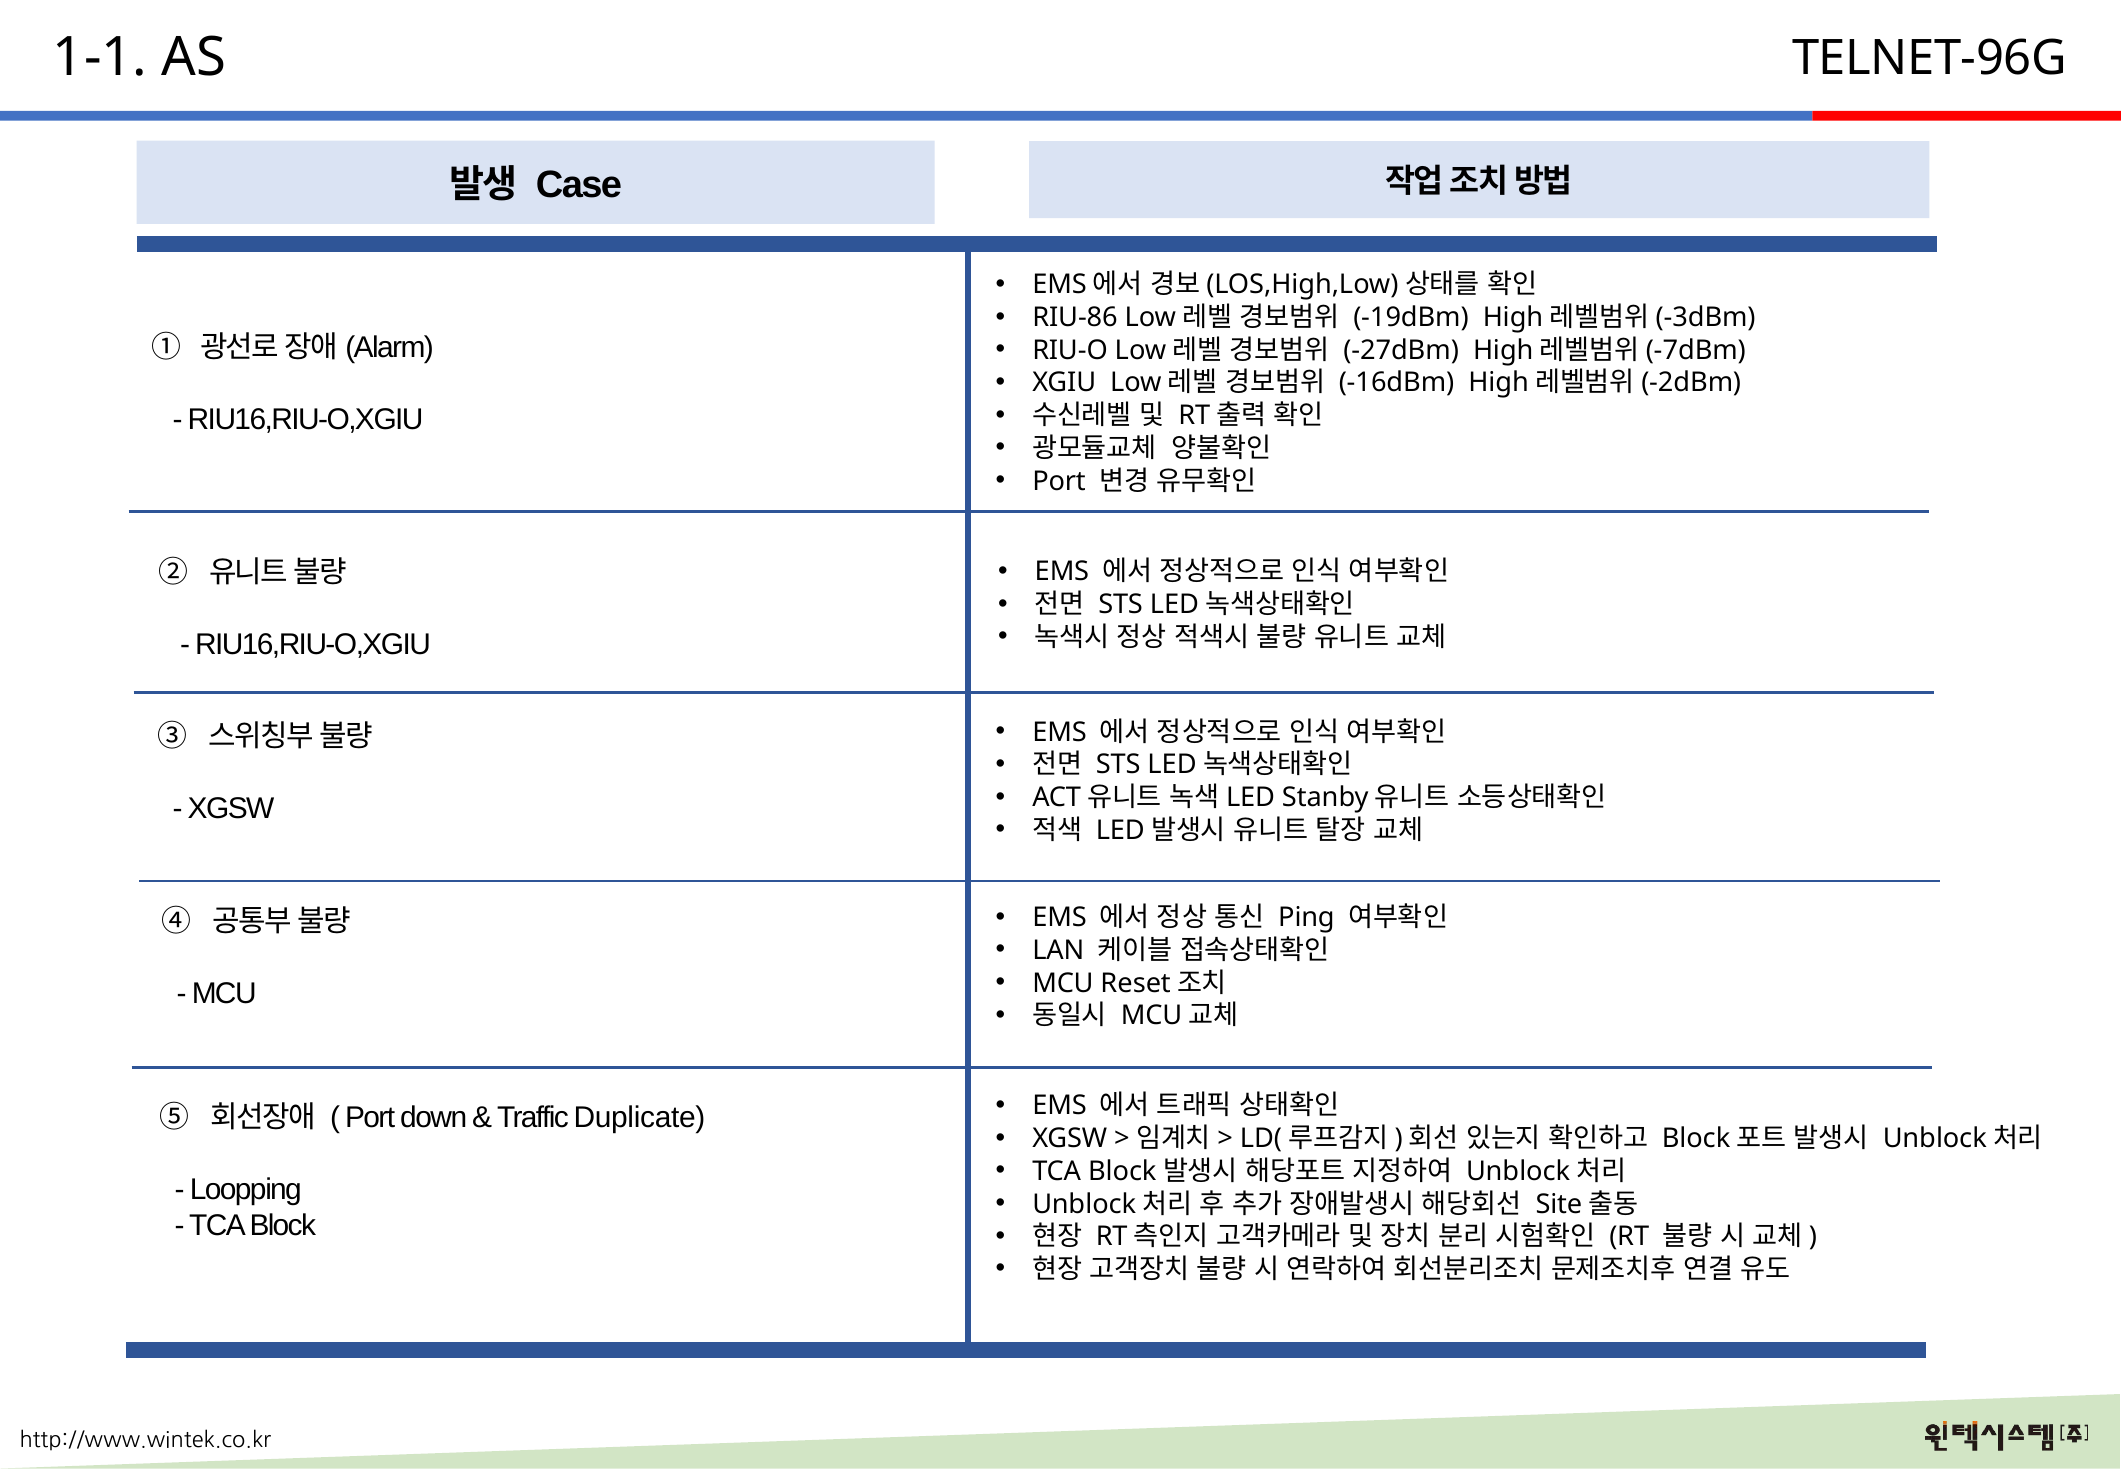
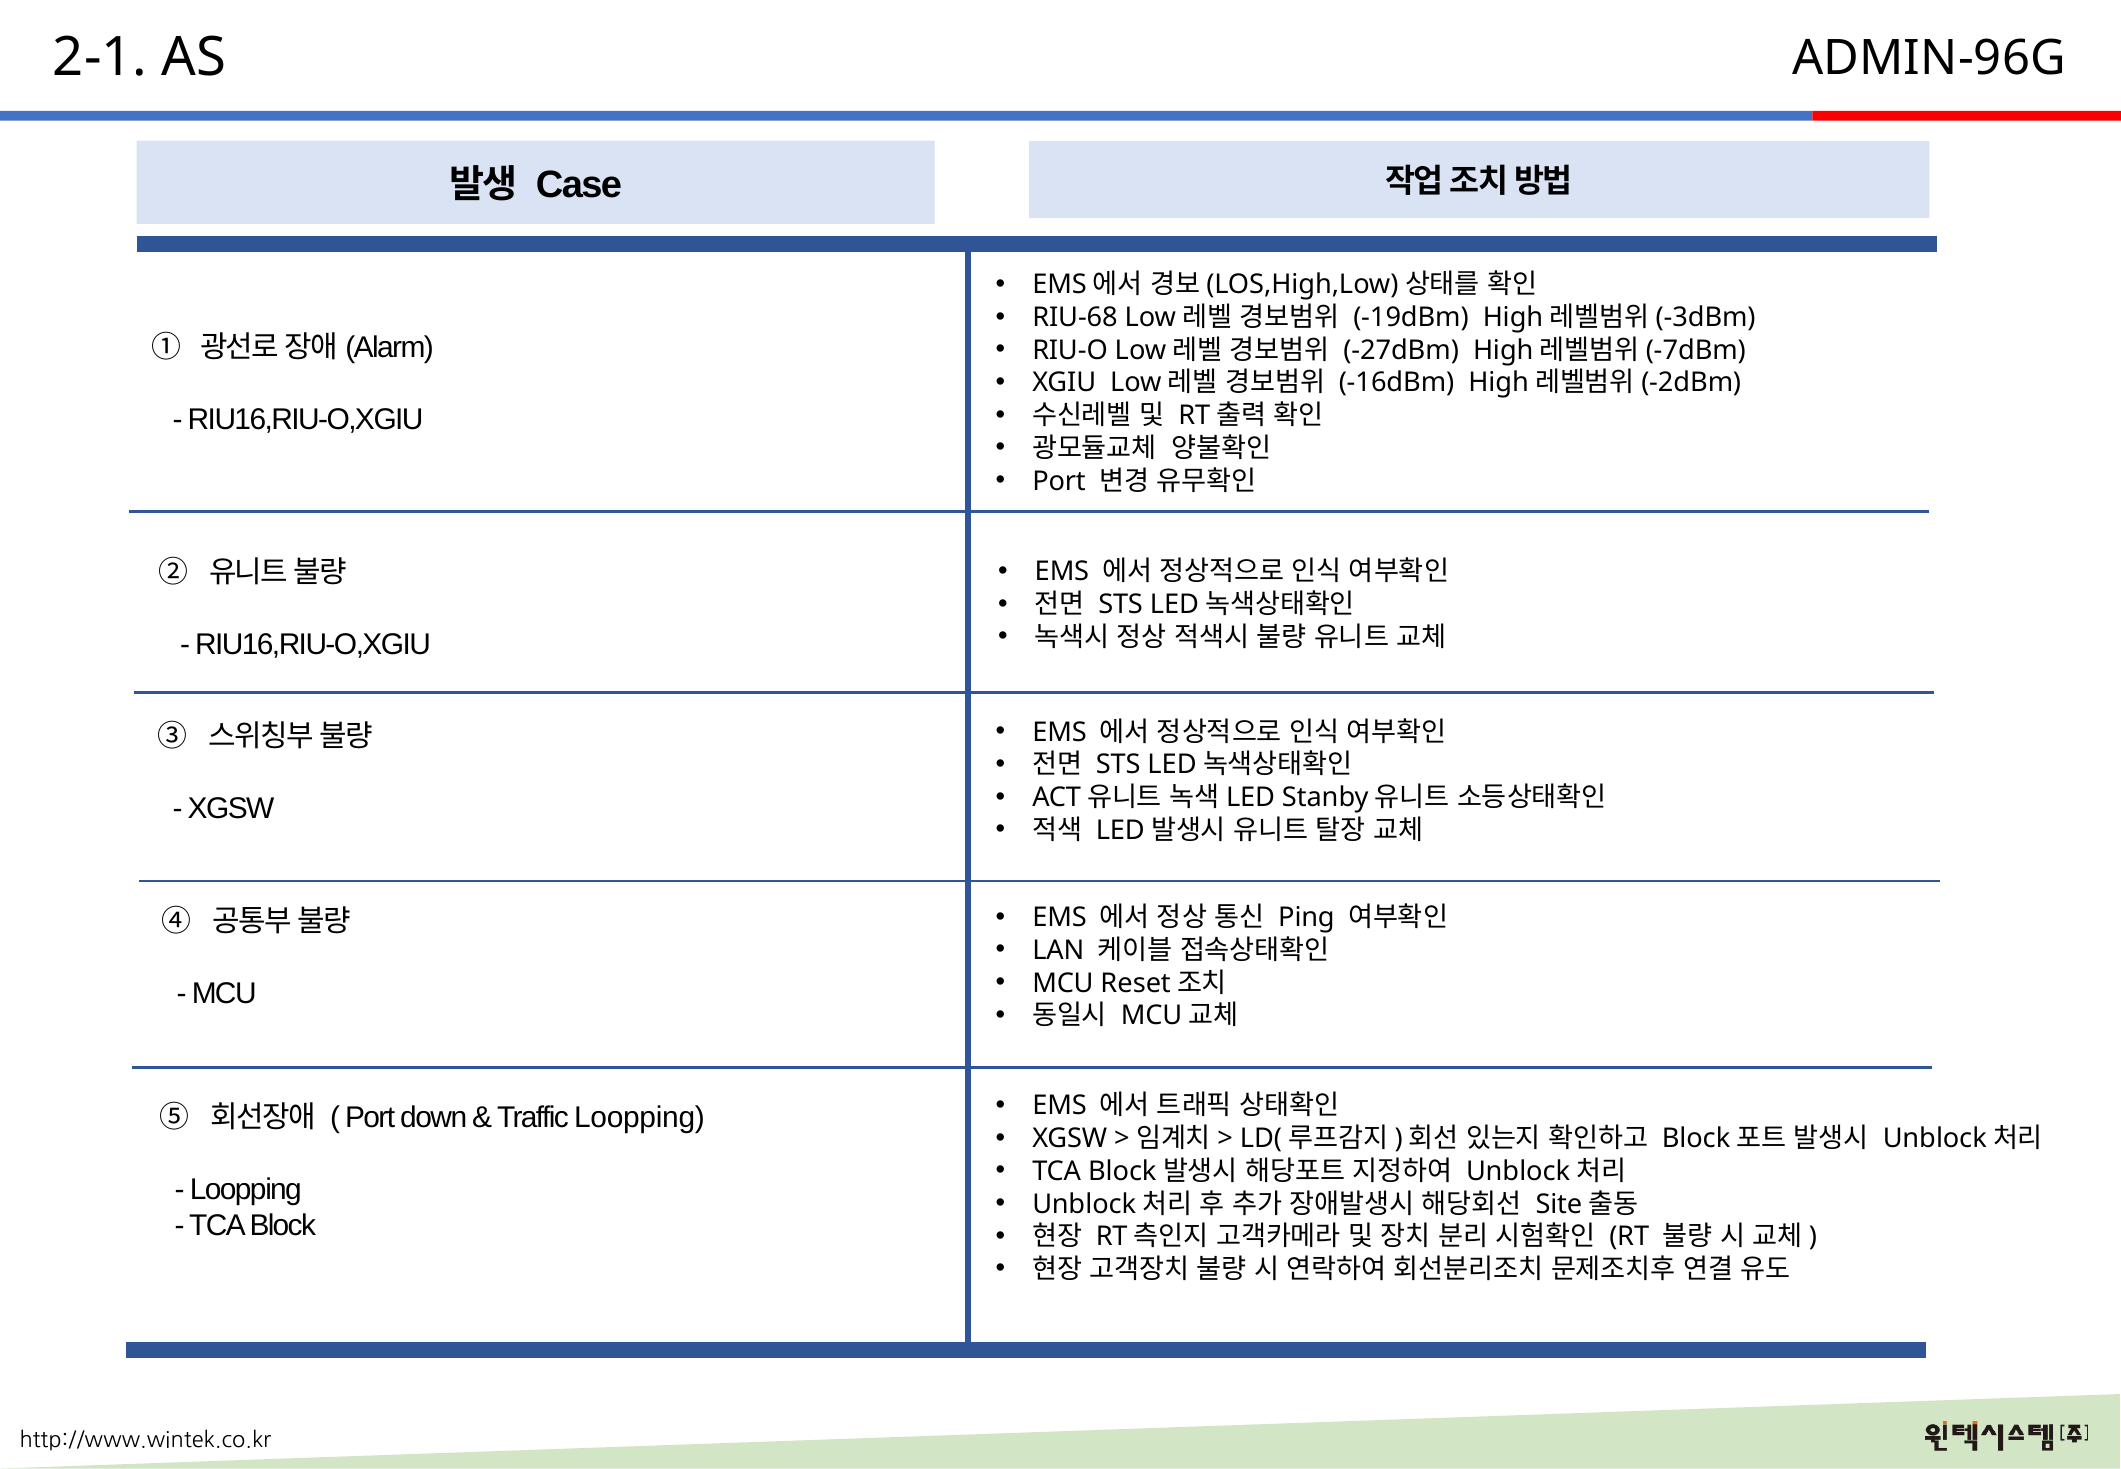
1-1: 1-1 -> 2-1
TELNET-96G: TELNET-96G -> ADMIN-96G
RIU-86: RIU-86 -> RIU-68
Traffic Duplicate: Duplicate -> Loopping
